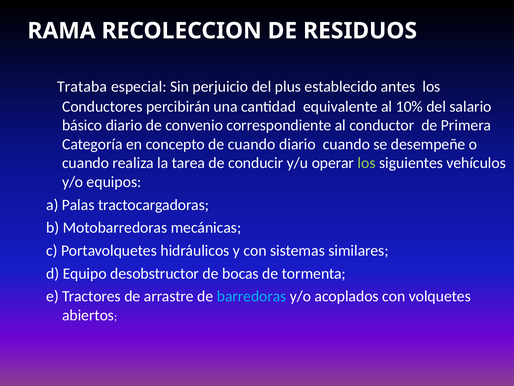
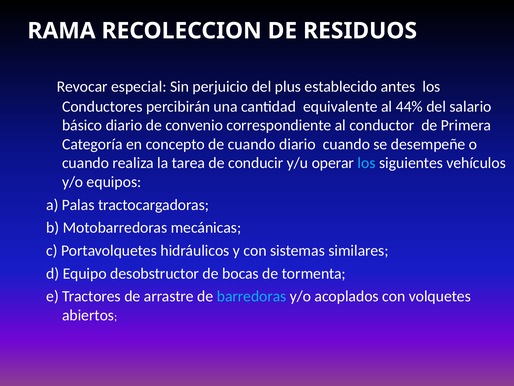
Trataba: Trataba -> Revocar
10%: 10% -> 44%
los at (367, 163) colour: light green -> light blue
